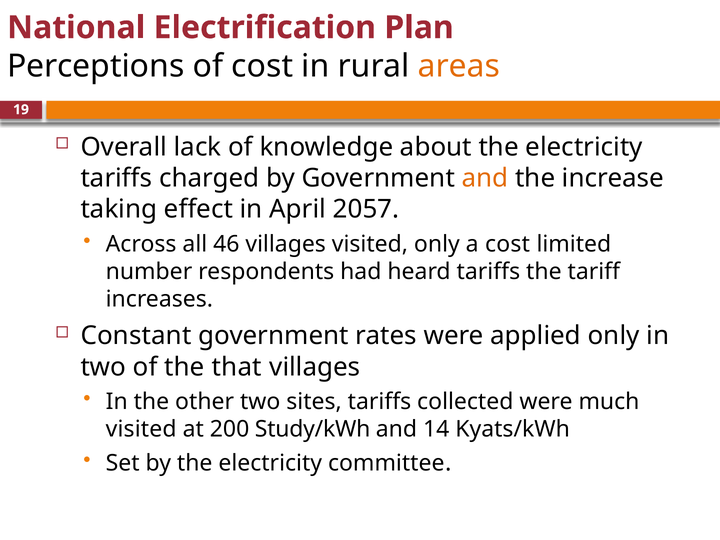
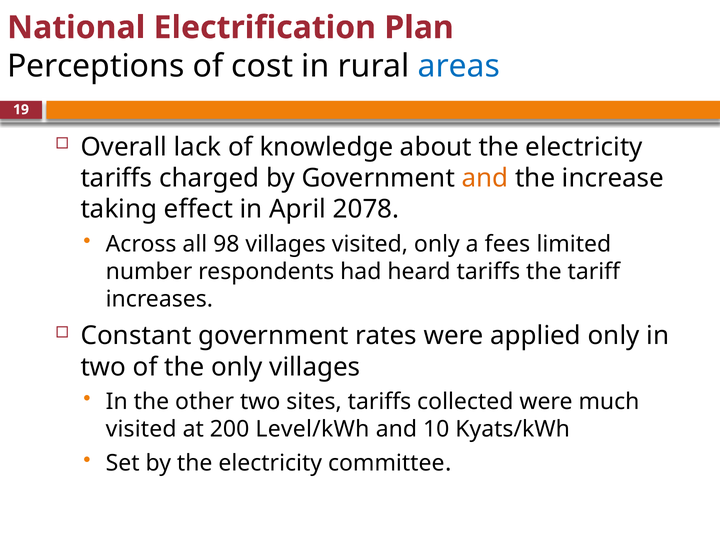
areas colour: orange -> blue
2057: 2057 -> 2078
46: 46 -> 98
a cost: cost -> fees
the that: that -> only
Study/kWh: Study/kWh -> Level/kWh
14: 14 -> 10
